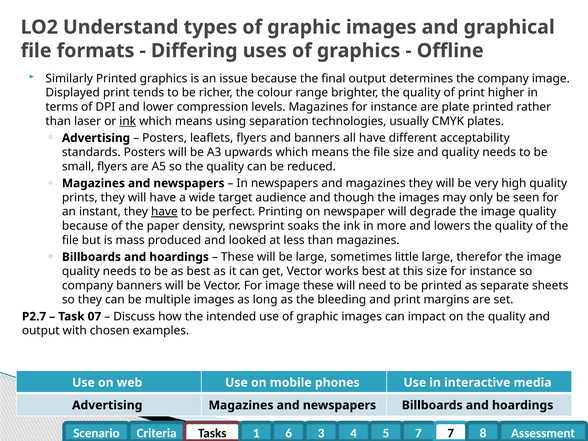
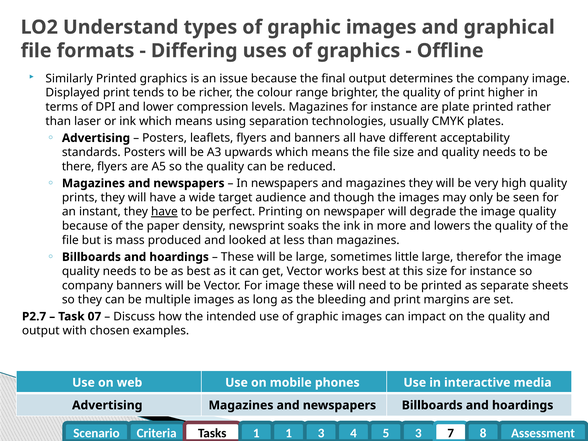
ink at (128, 121) underline: present -> none
small: small -> there
1 6: 6 -> 1
5 7: 7 -> 3
